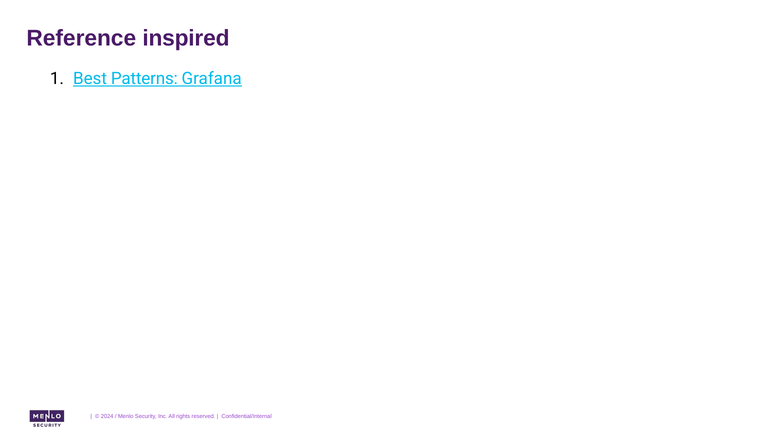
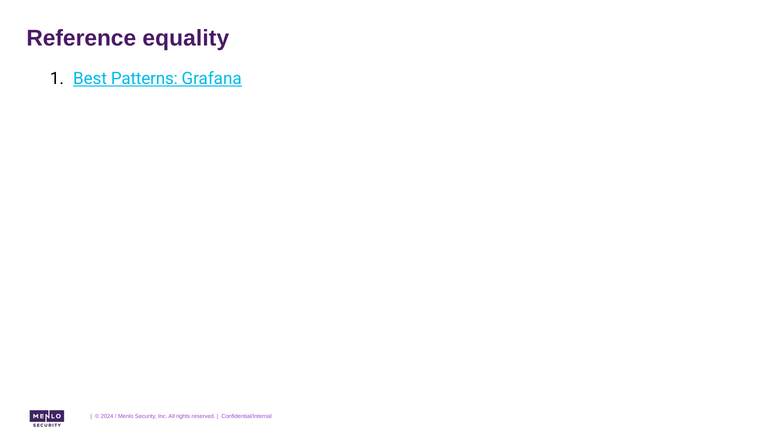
inspired: inspired -> equality
